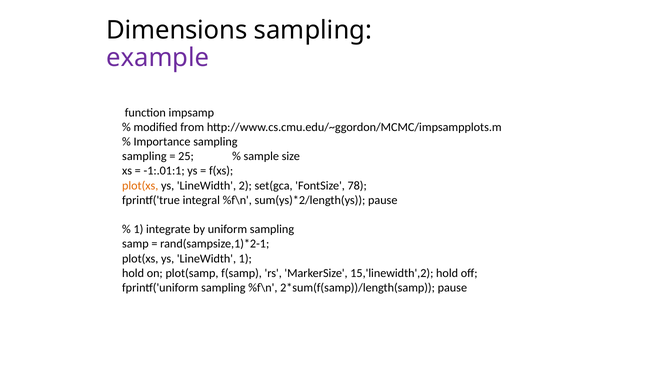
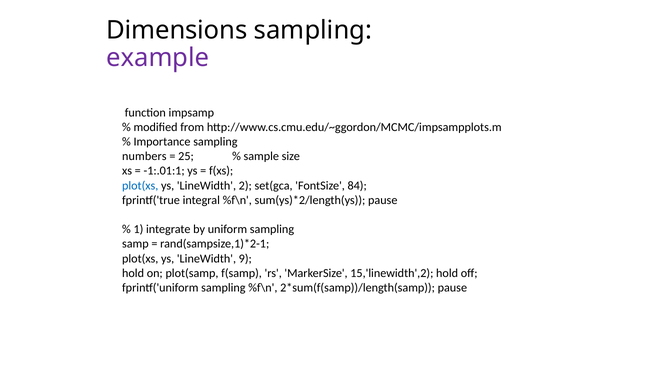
sampling at (144, 156): sampling -> numbers
plot(xs at (140, 185) colour: orange -> blue
78: 78 -> 84
LineWidth 1: 1 -> 9
